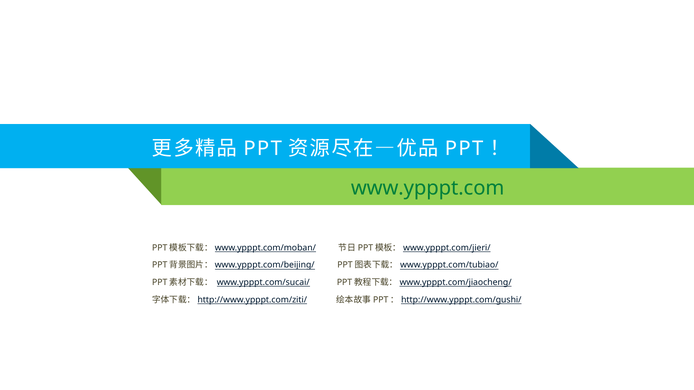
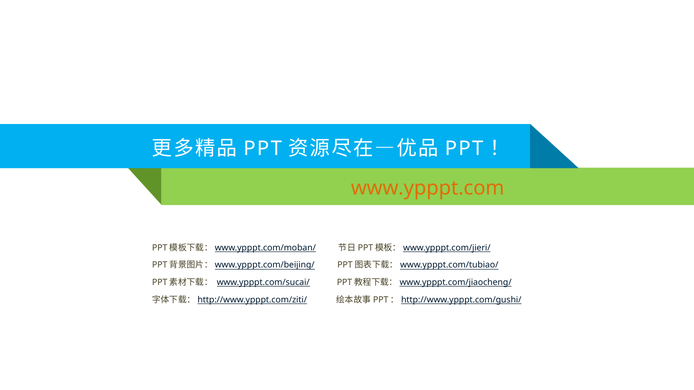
www.ypppt.com colour: green -> orange
